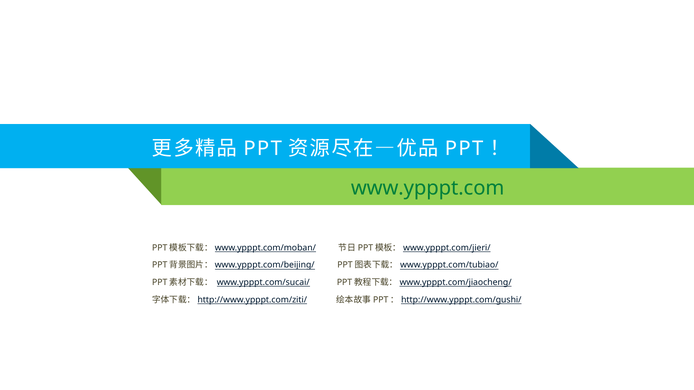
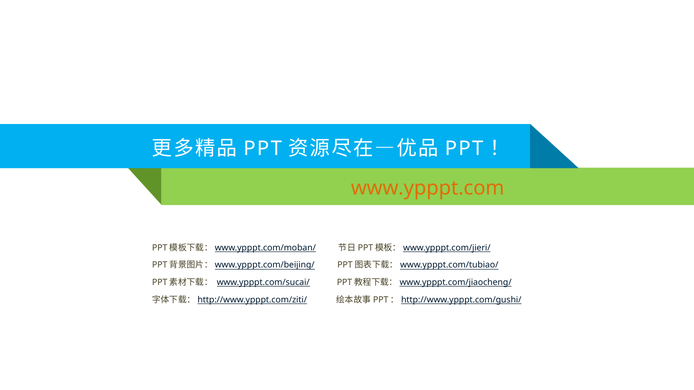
www.ypppt.com colour: green -> orange
